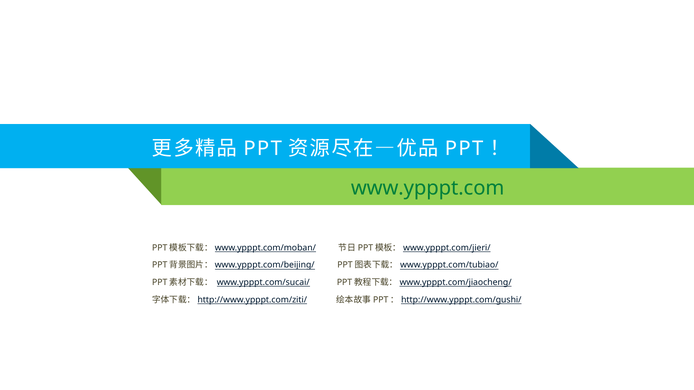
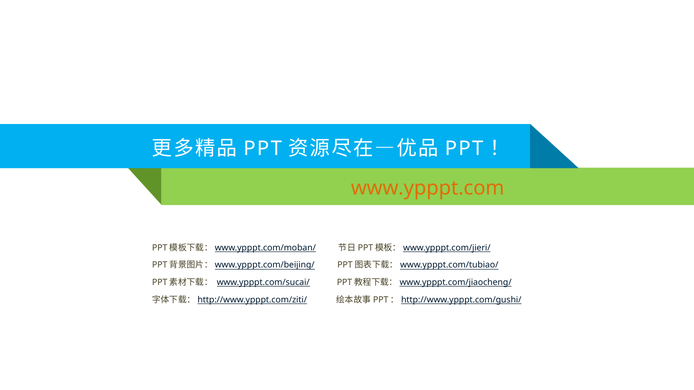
www.ypppt.com colour: green -> orange
